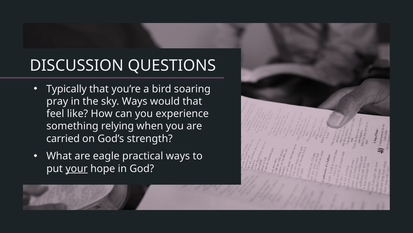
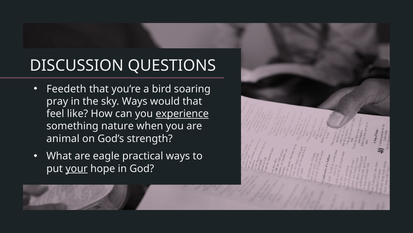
Typically: Typically -> Feedeth
experience underline: none -> present
relying: relying -> nature
carried: carried -> animal
